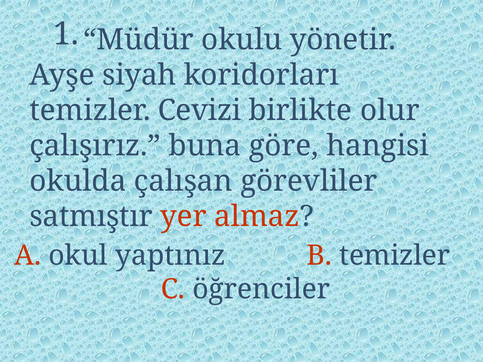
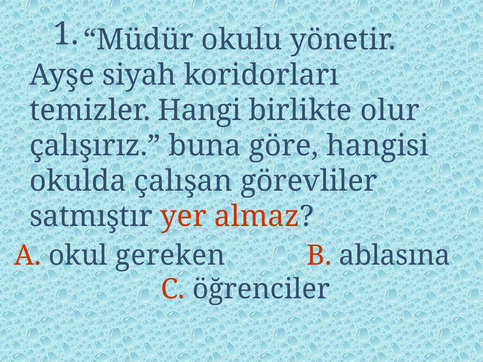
Cevizi: Cevizi -> Hangi
yaptınız: yaptınız -> gereken
B temizler: temizler -> ablasına
